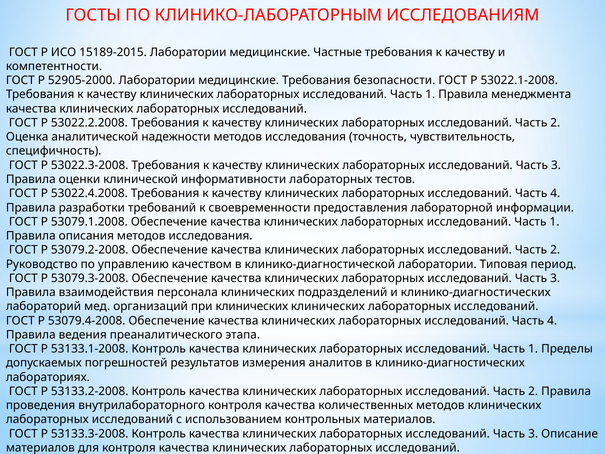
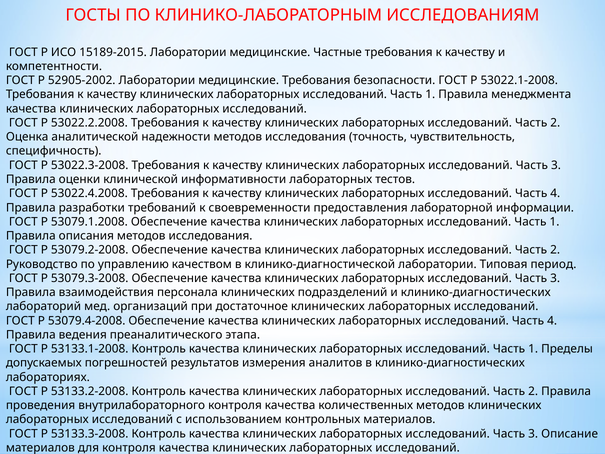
52905-2000: 52905-2000 -> 52905-2002
при клинических: клинических -> достаточное
